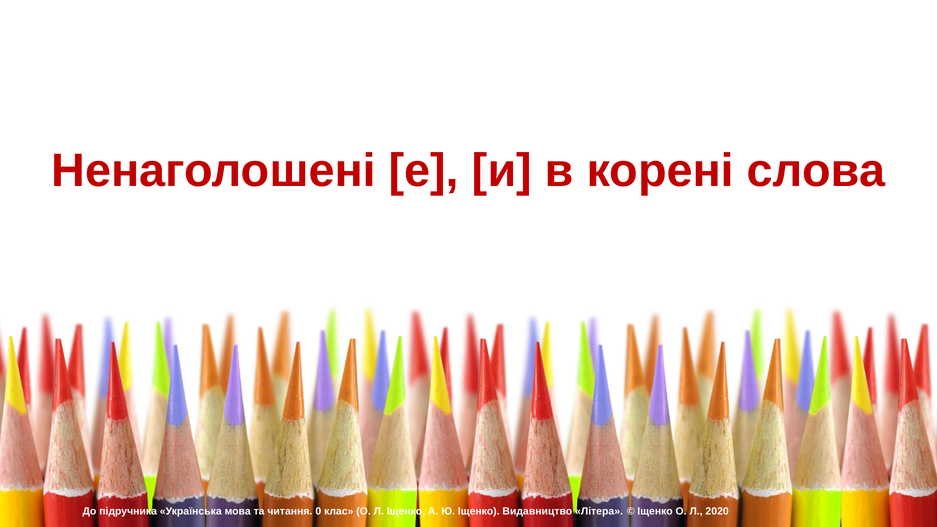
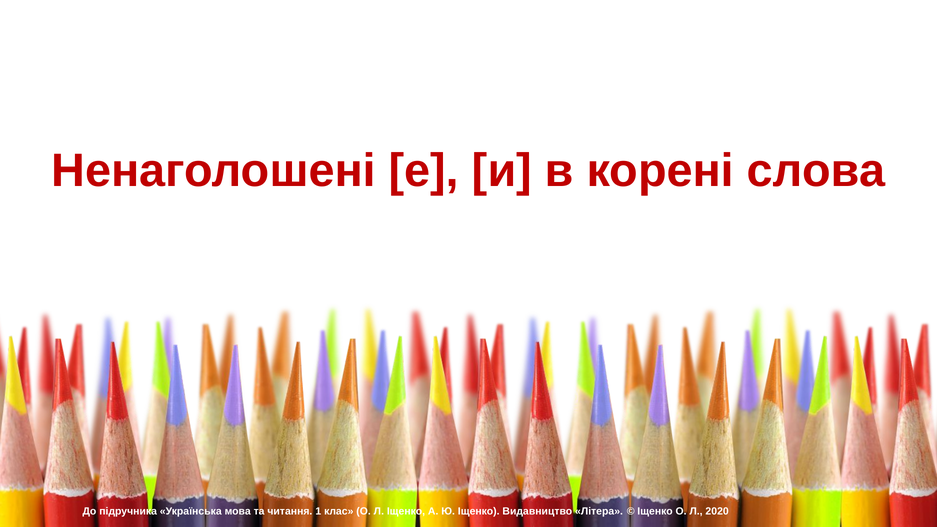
0: 0 -> 1
